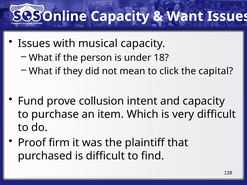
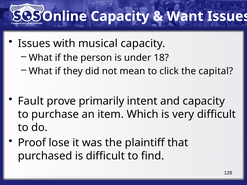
Fund: Fund -> Fault
collusion: collusion -> primarily
firm: firm -> lose
